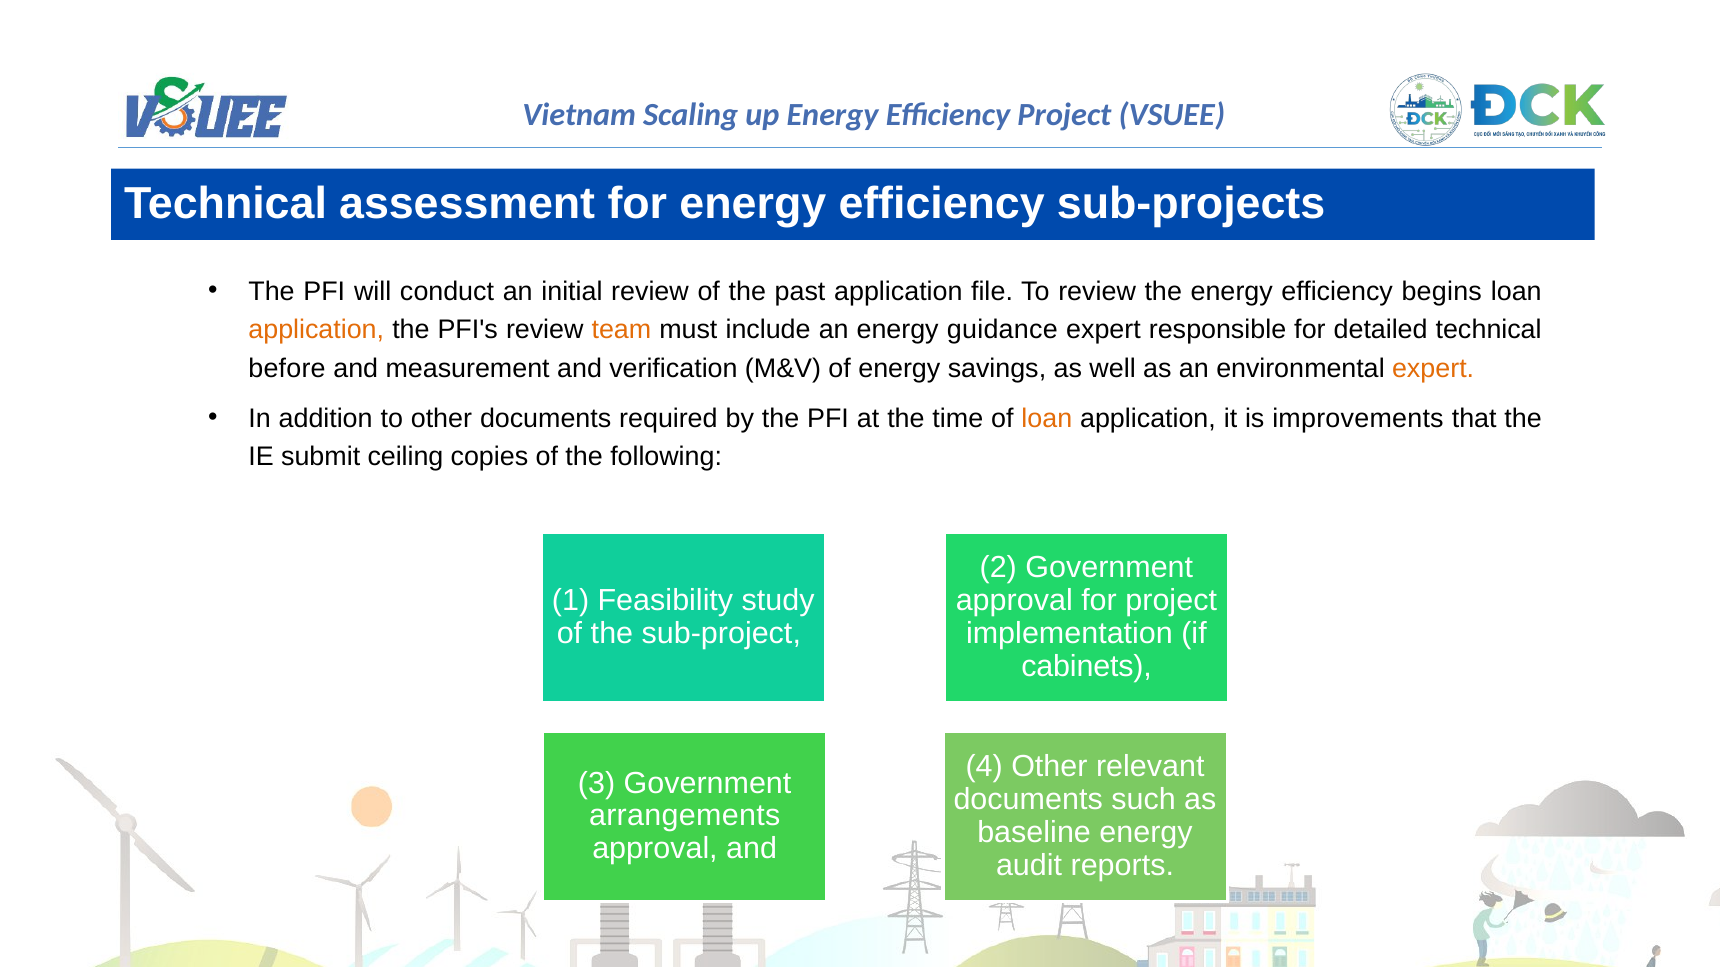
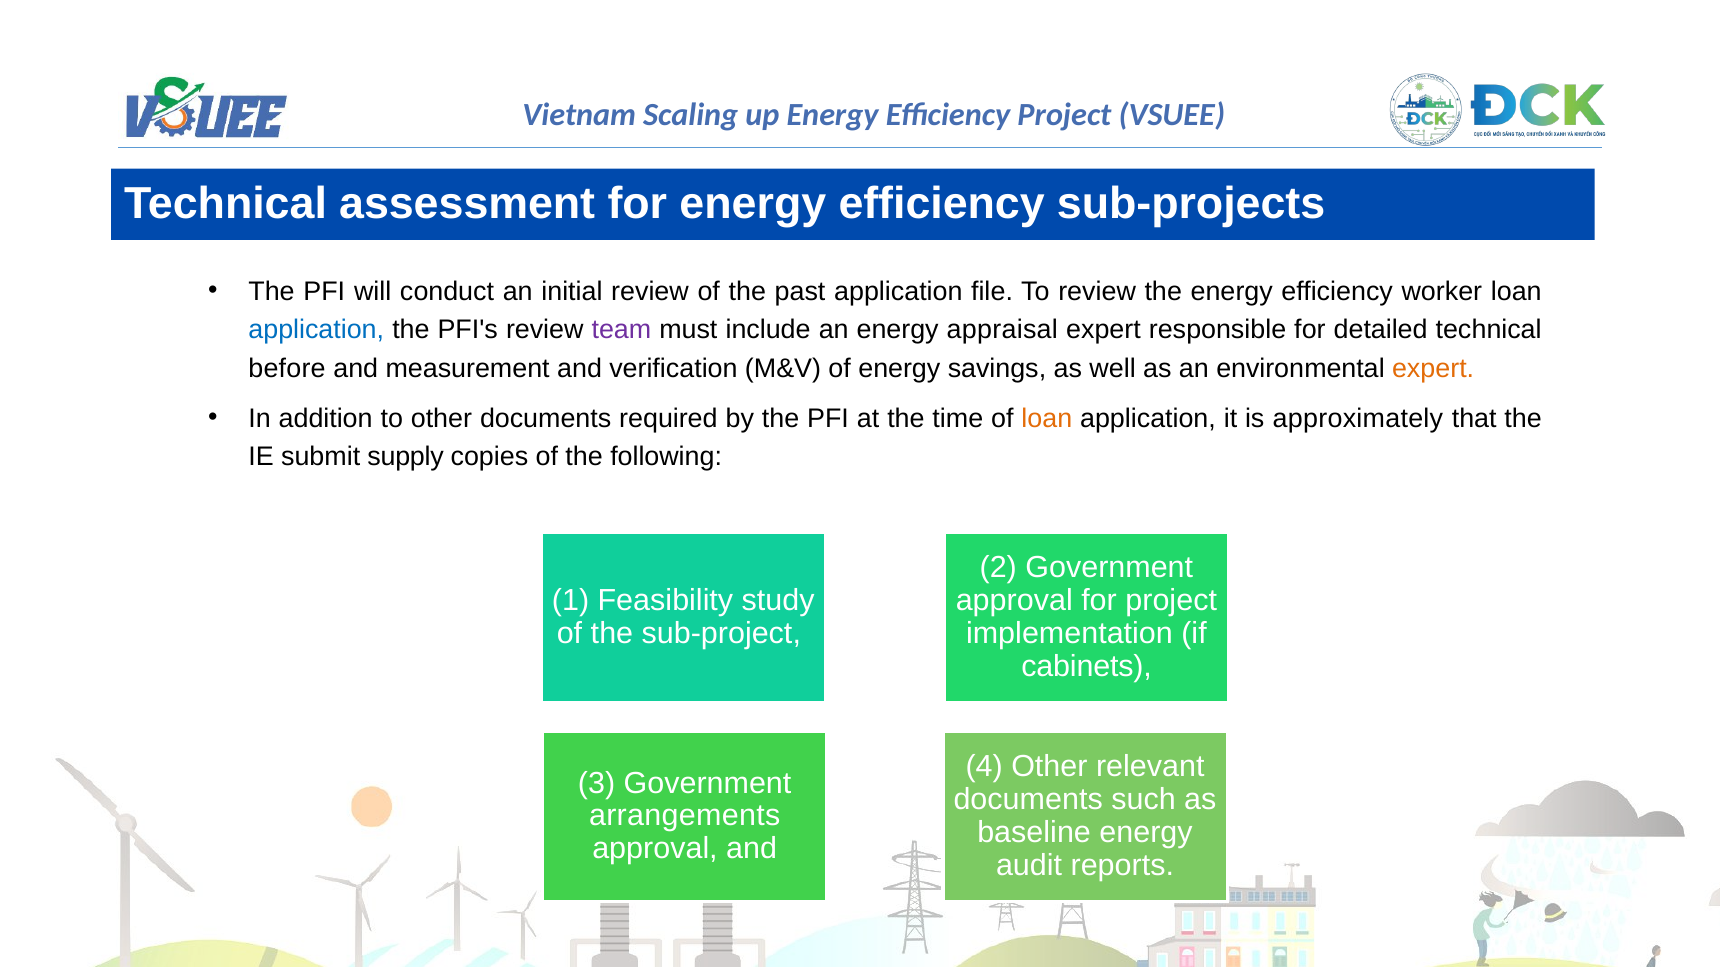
begins: begins -> worker
application at (316, 330) colour: orange -> blue
team colour: orange -> purple
guidance: guidance -> appraisal
improvements: improvements -> approximately
ceiling: ceiling -> supply
